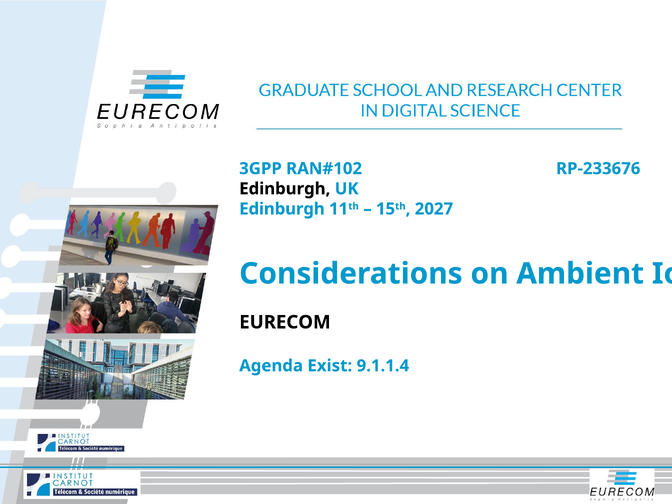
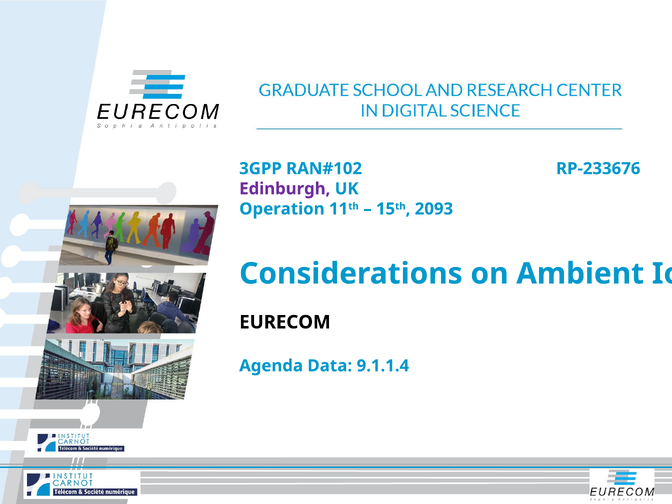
Edinburgh at (285, 189) colour: black -> purple
Edinburgh at (282, 209): Edinburgh -> Operation
2027: 2027 -> 2093
Exist: Exist -> Data
